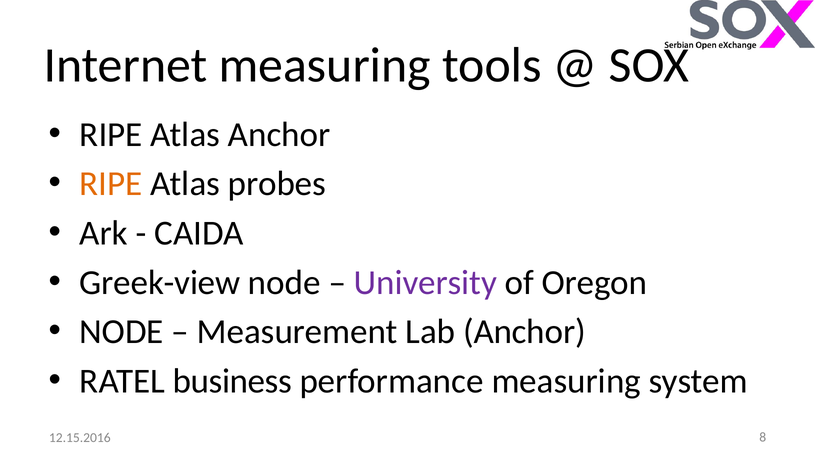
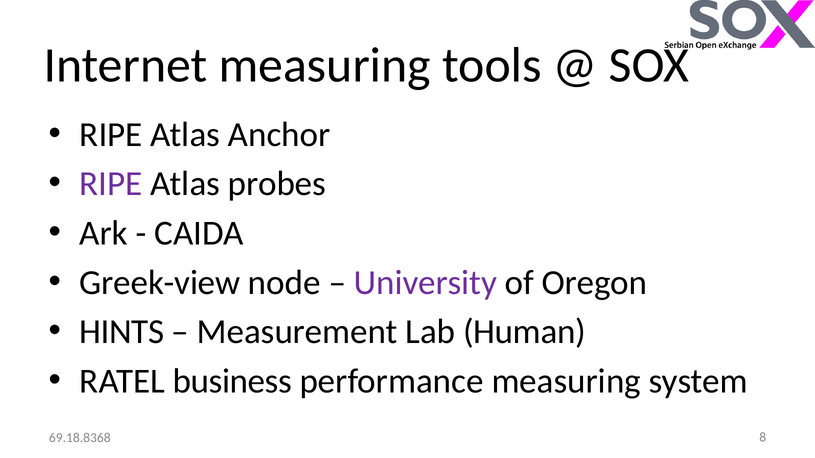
RIPE at (111, 184) colour: orange -> purple
NODE at (122, 332): NODE -> HINTS
Lab Anchor: Anchor -> Human
12.15.2016: 12.15.2016 -> 69.18.8368
